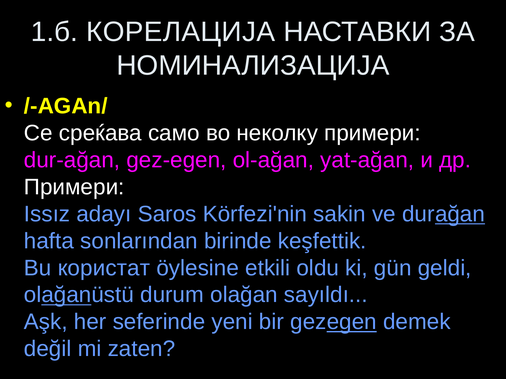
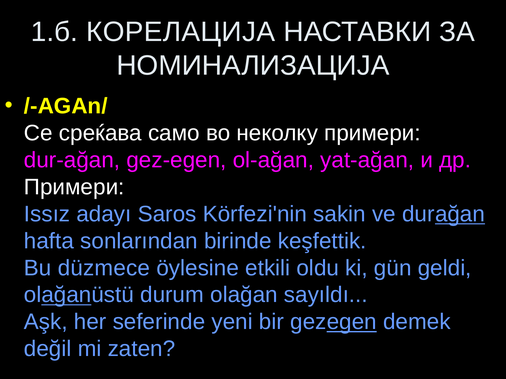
користат: користат -> düzmece
